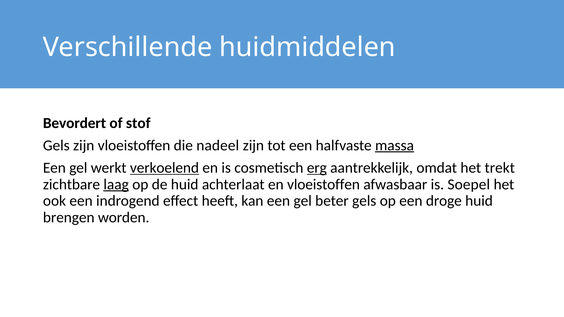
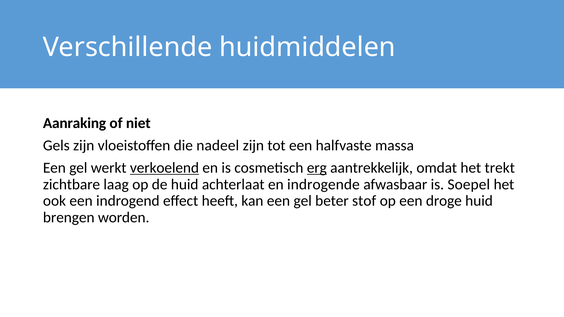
Bevordert: Bevordert -> Aanraking
stof: stof -> niet
massa underline: present -> none
laag underline: present -> none
en vloeistoffen: vloeistoffen -> indrogende
beter gels: gels -> stof
